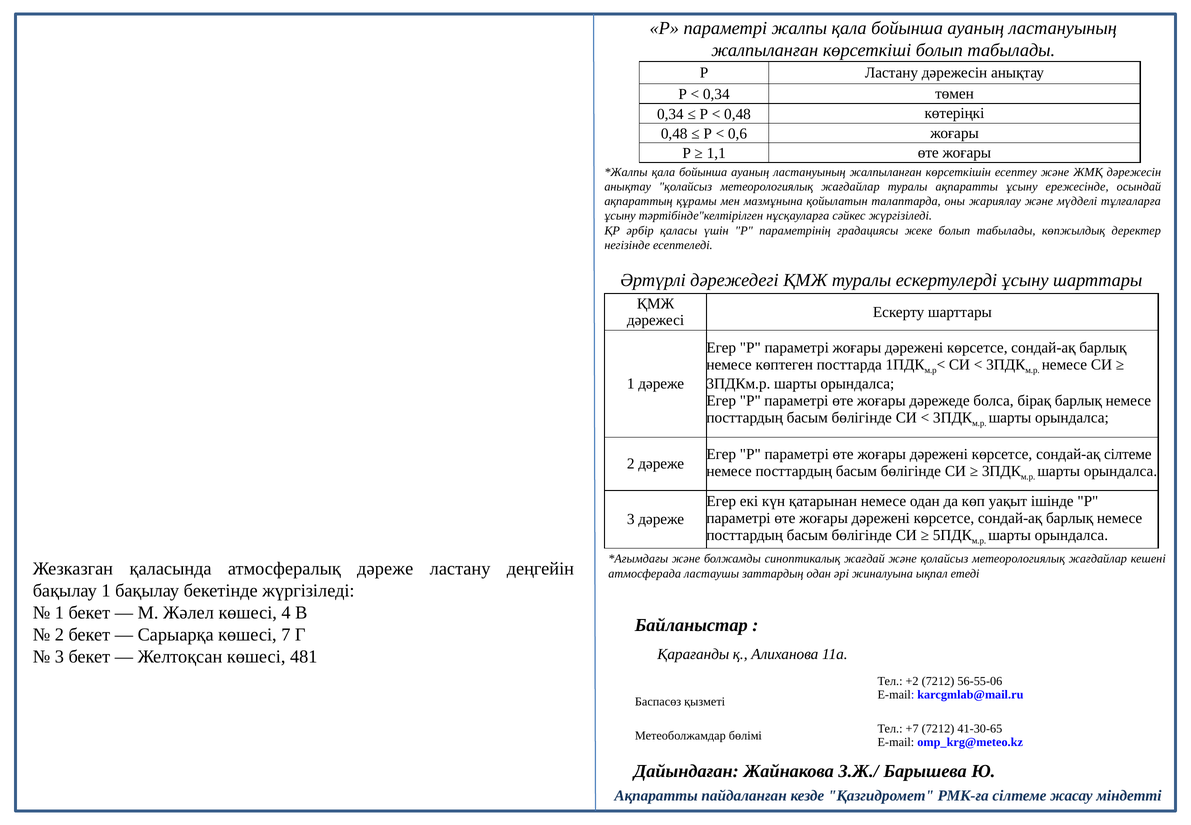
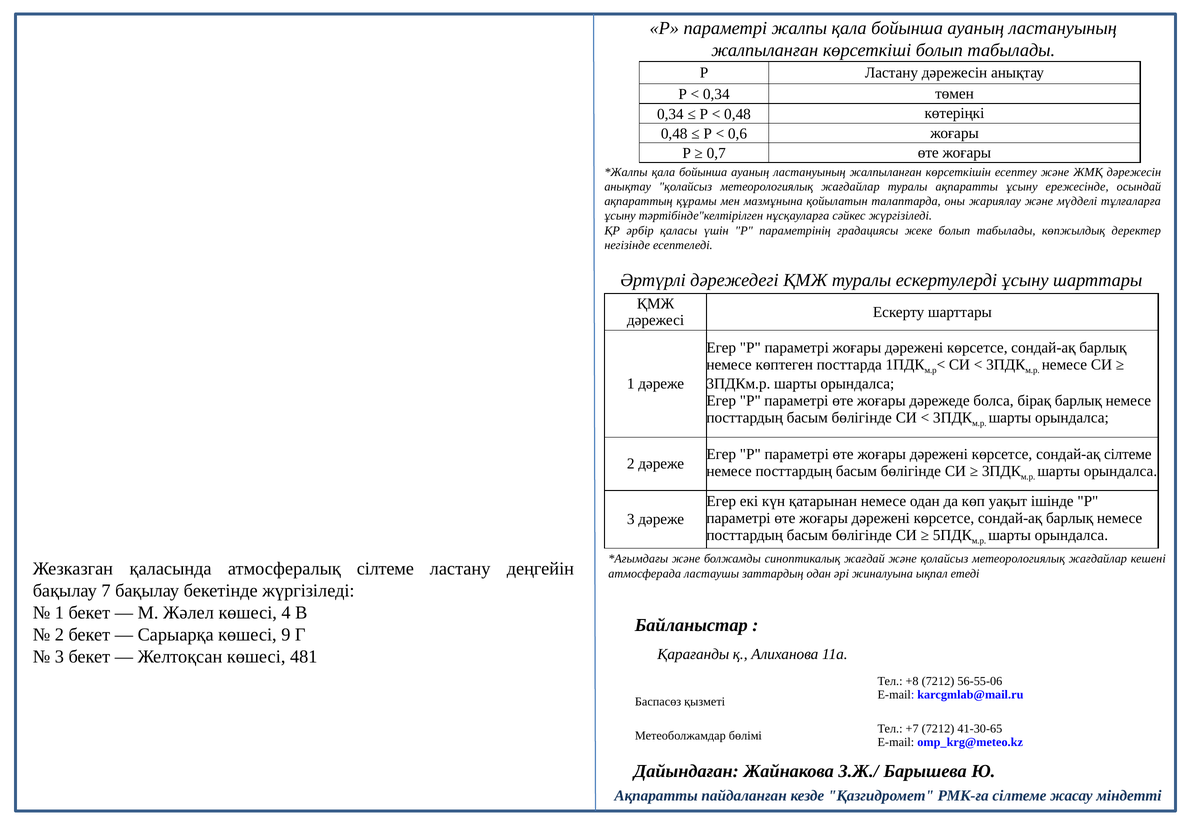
1,1: 1,1 -> 0,7
атмосфералық дәреже: дәреже -> сілтеме
бақылау 1: 1 -> 7
7: 7 -> 9
+2: +2 -> +8
